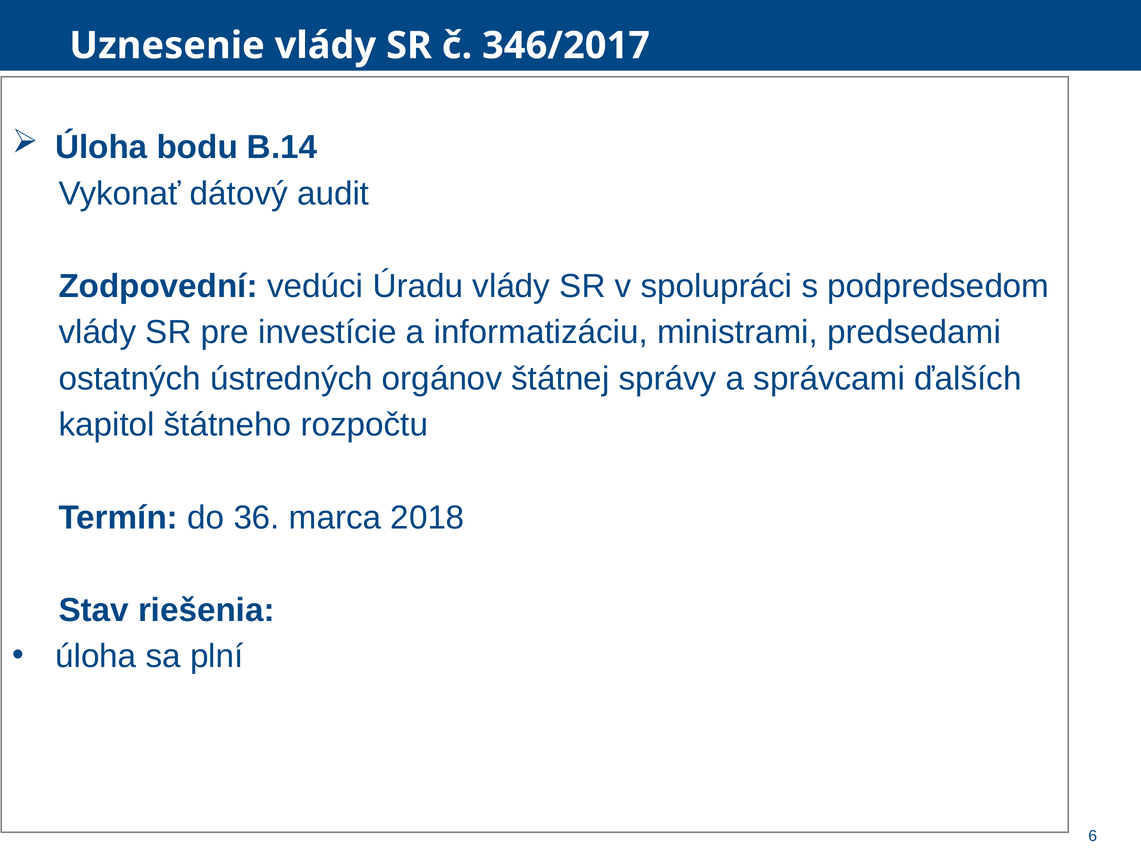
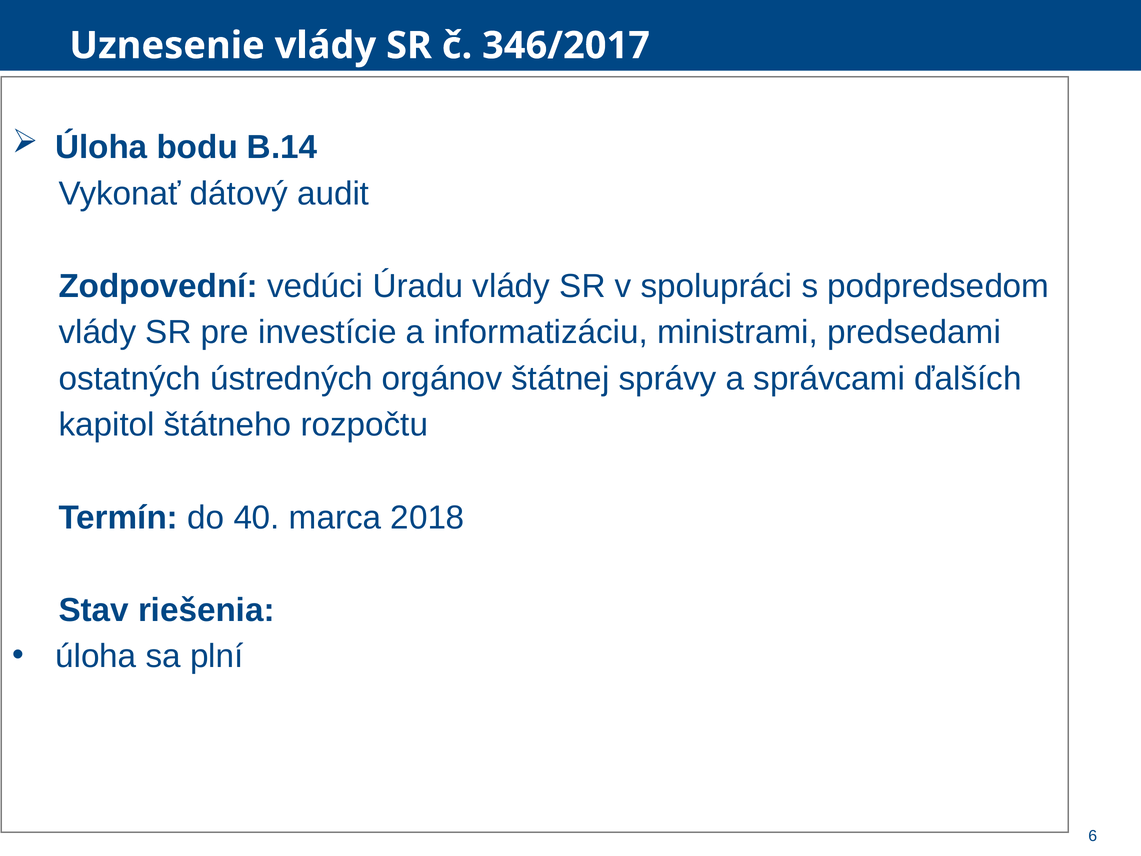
36: 36 -> 40
